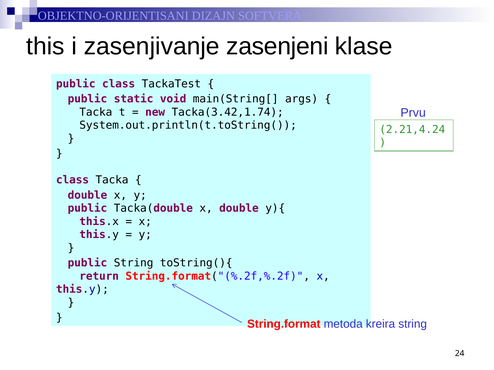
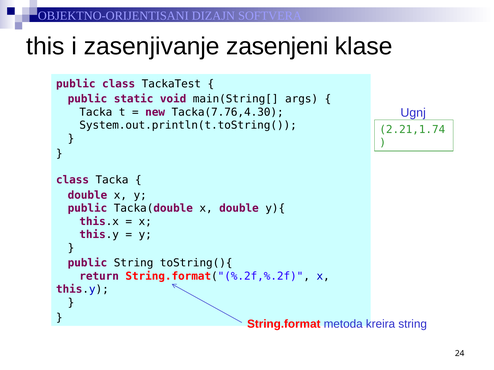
Prvu: Prvu -> Ugnj
Tacka(3.42,1.74: Tacka(3.42,1.74 -> Tacka(7.76,4.30
2.21,4.24: 2.21,4.24 -> 2.21,1.74
